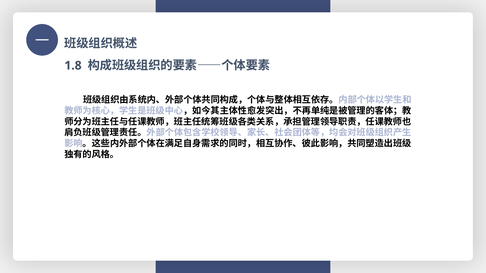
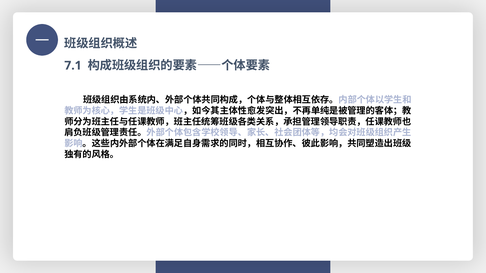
1.8: 1.8 -> 7.1
